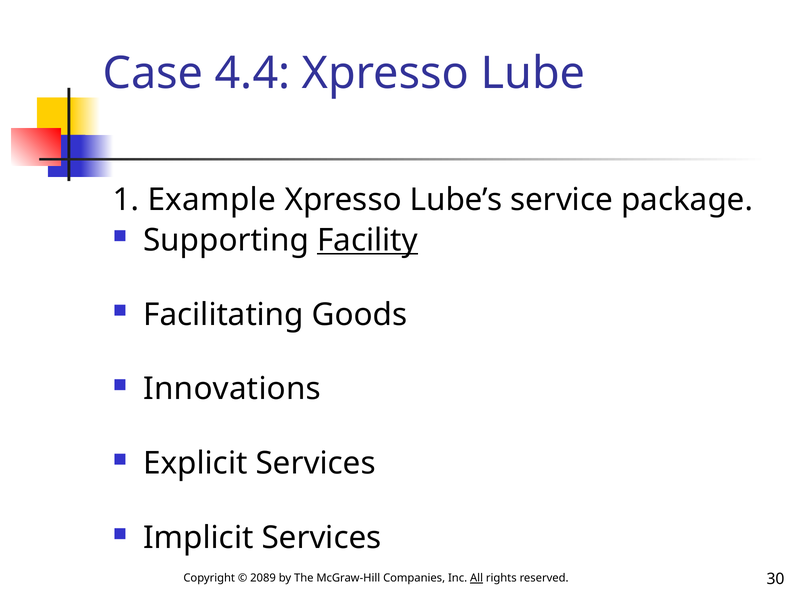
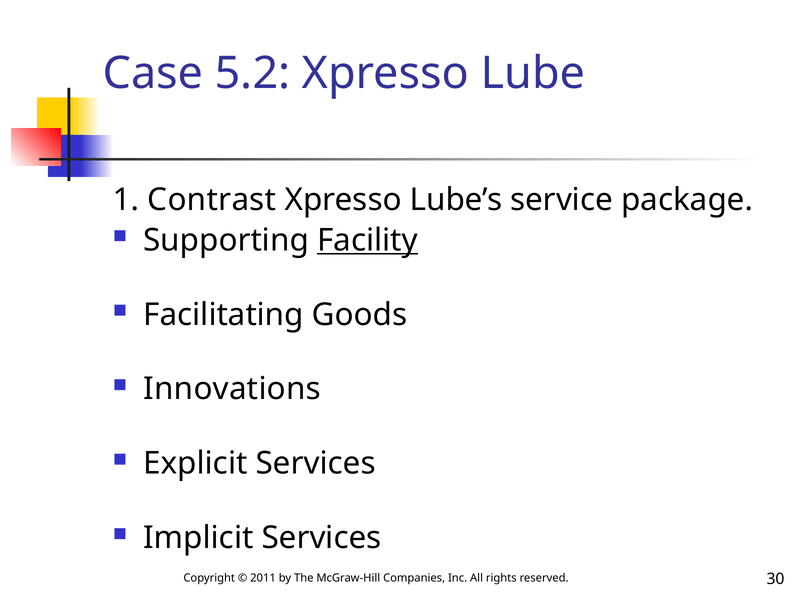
4.4: 4.4 -> 5.2
Example: Example -> Contrast
2089: 2089 -> 2011
All underline: present -> none
